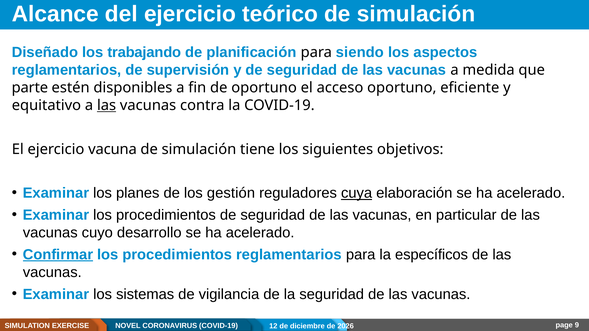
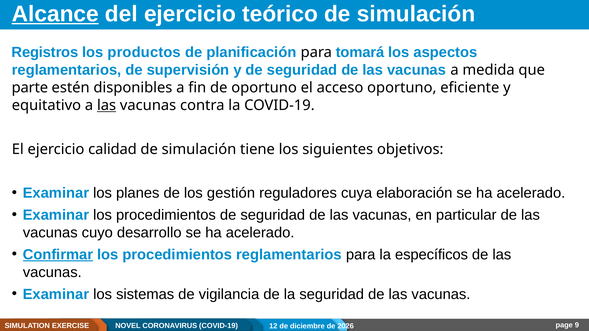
Alcance underline: none -> present
Diseñado: Diseñado -> Registros
trabajando: trabajando -> productos
siendo: siendo -> tomará
vacuna: vacuna -> calidad
cuya underline: present -> none
